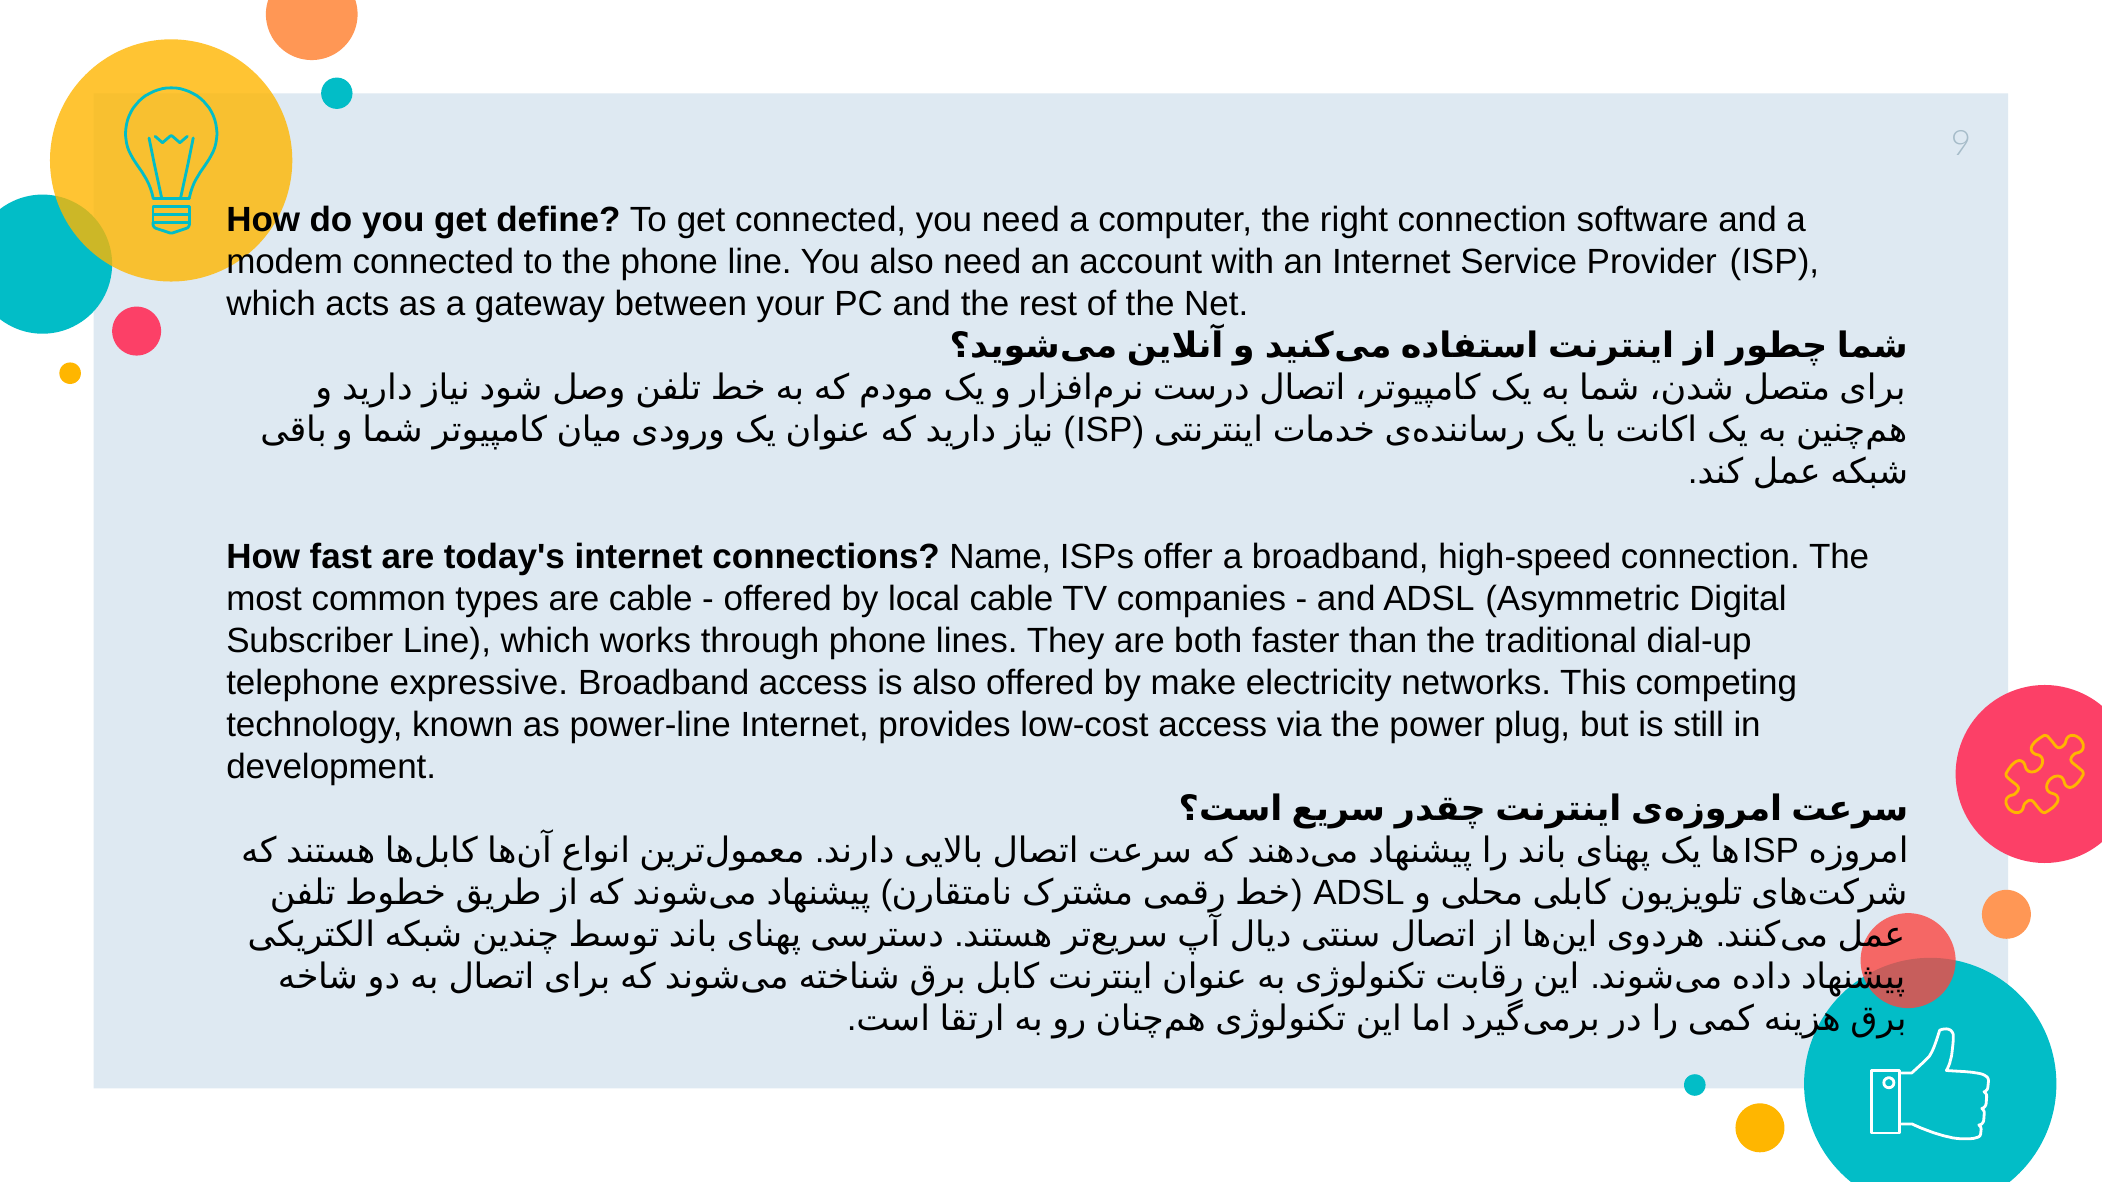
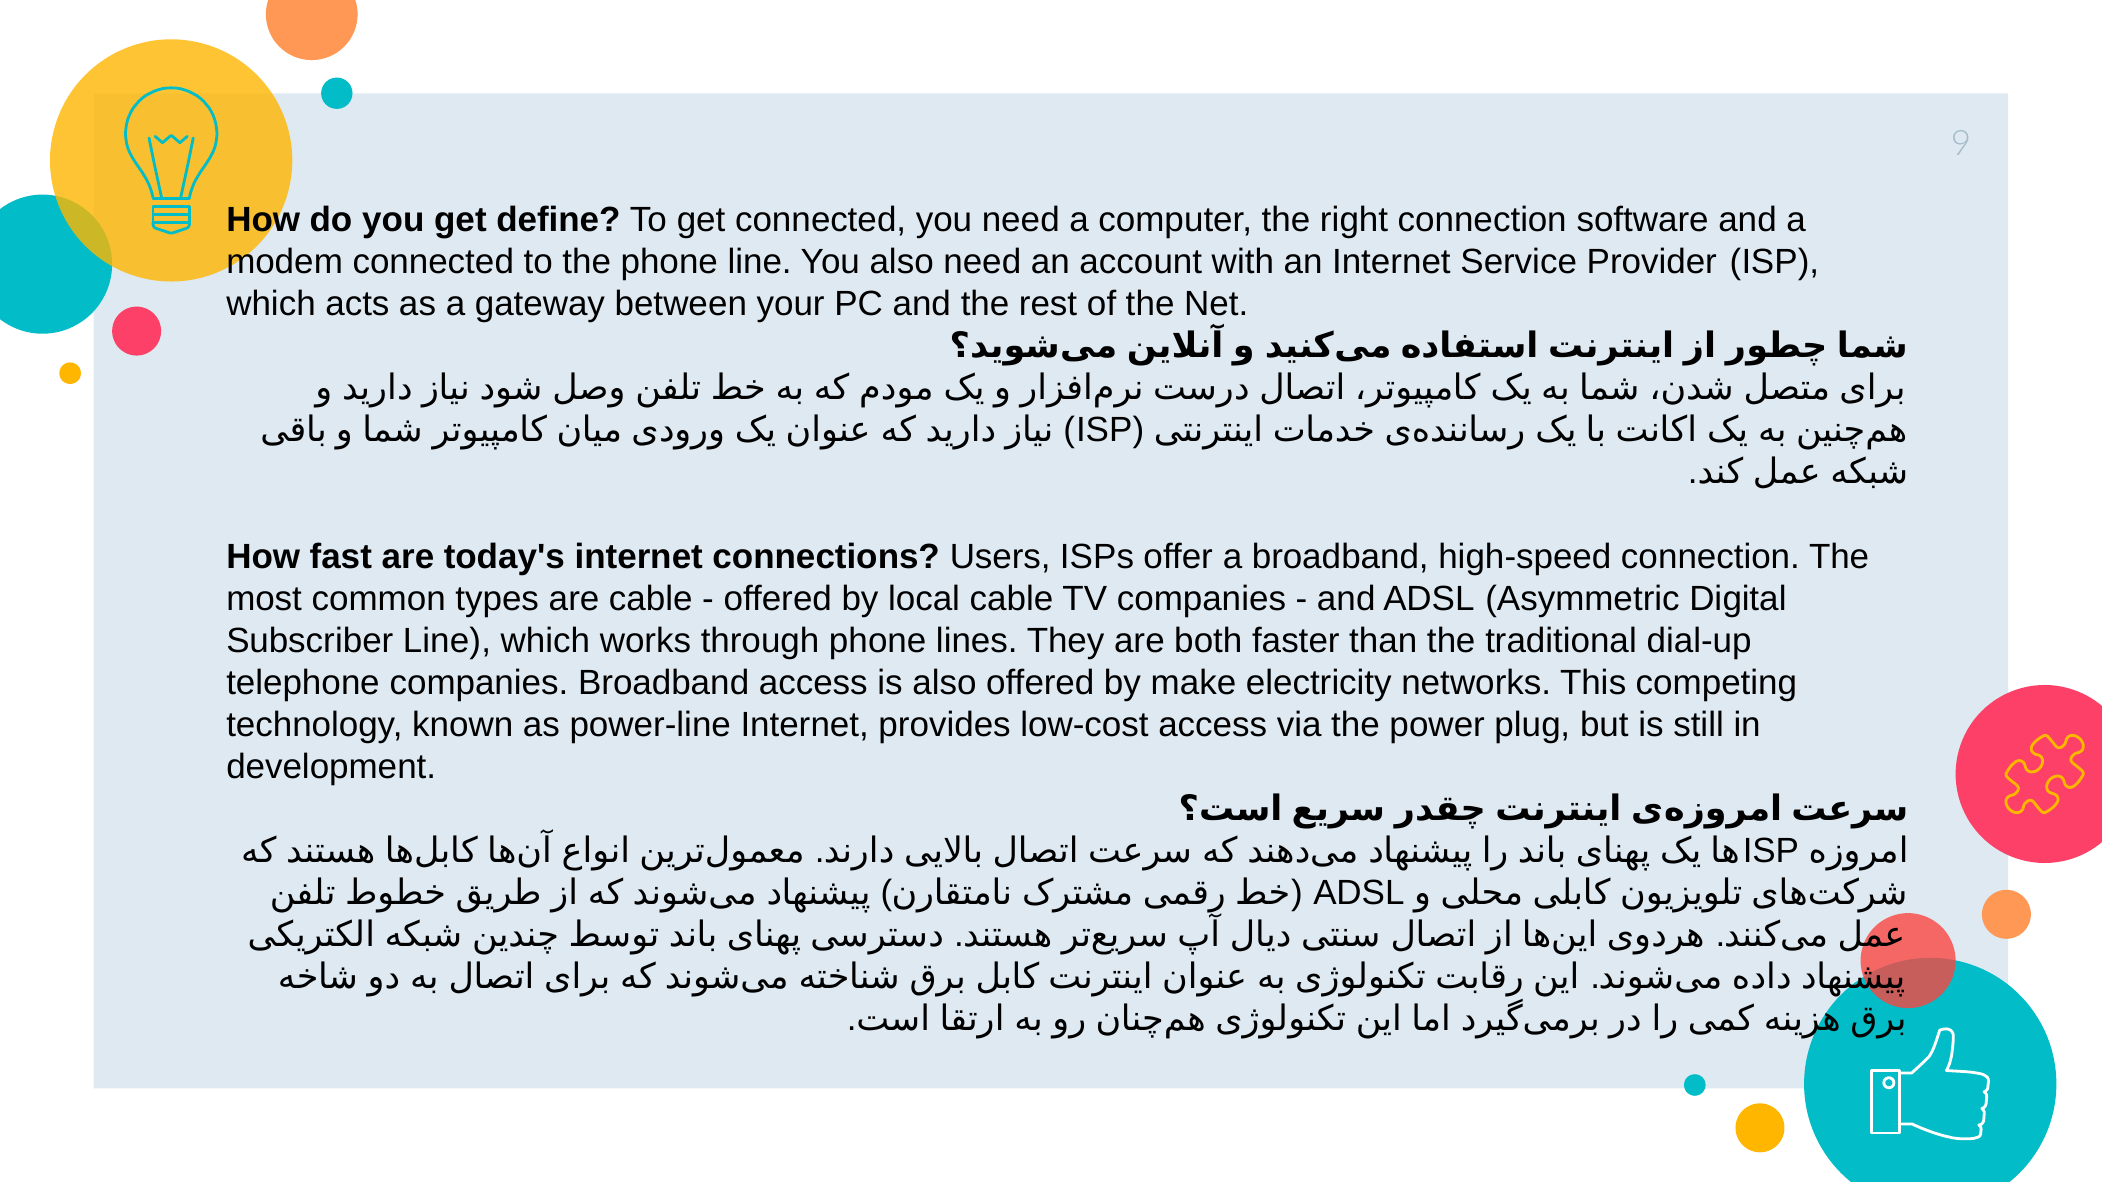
Name: Name -> Users
telephone expressive: expressive -> companies
